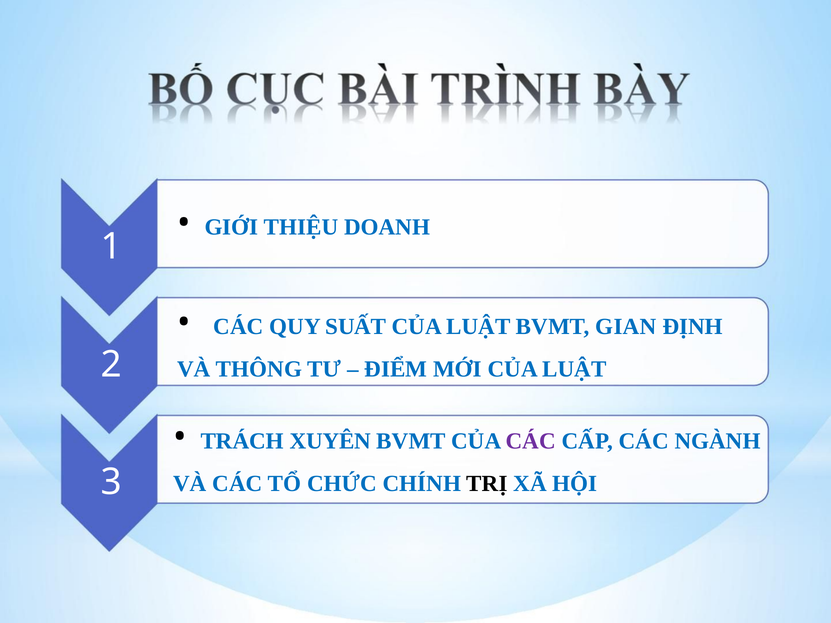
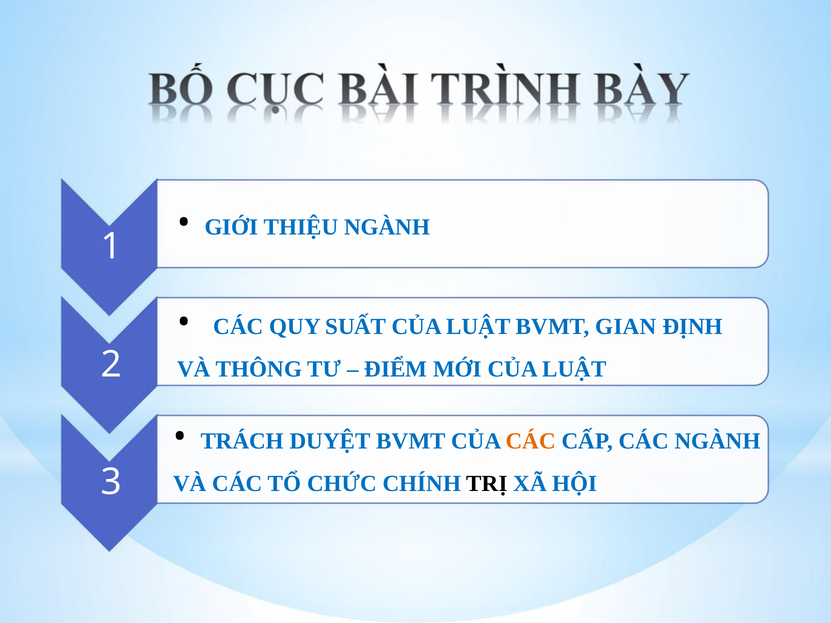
THIỆU DOANH: DOANH -> NGÀNH
XUYÊN: XUYÊN -> DUYỆT
CÁC at (531, 442) colour: purple -> orange
